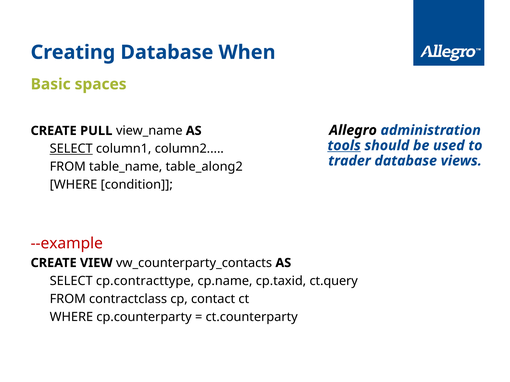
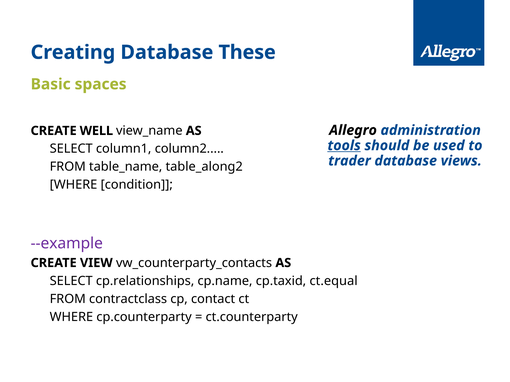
When: When -> These
PULL: PULL -> WELL
SELECT at (71, 149) underline: present -> none
--example colour: red -> purple
cp.contracttype: cp.contracttype -> cp.relationships
ct.query: ct.query -> ct.equal
